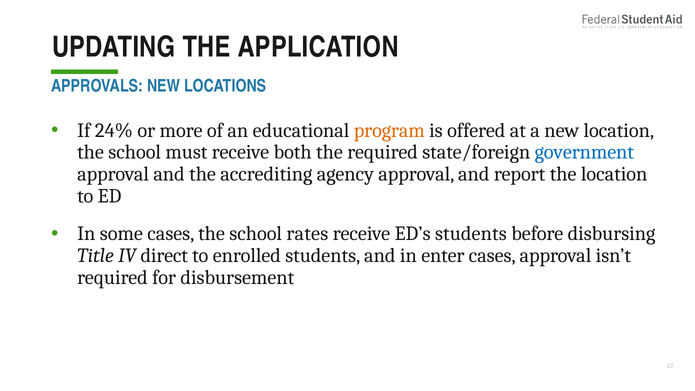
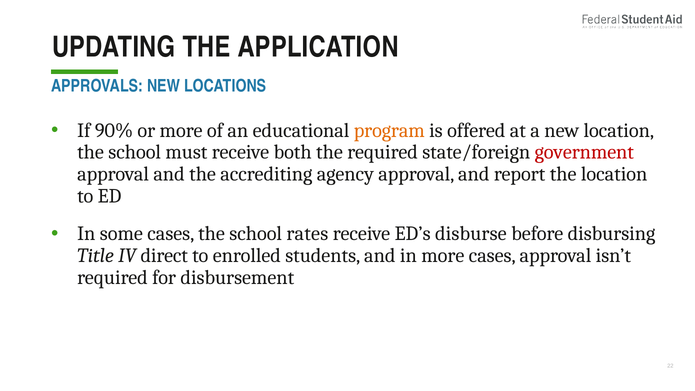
24%: 24% -> 90%
government colour: blue -> red
ED’s students: students -> disburse
in enter: enter -> more
